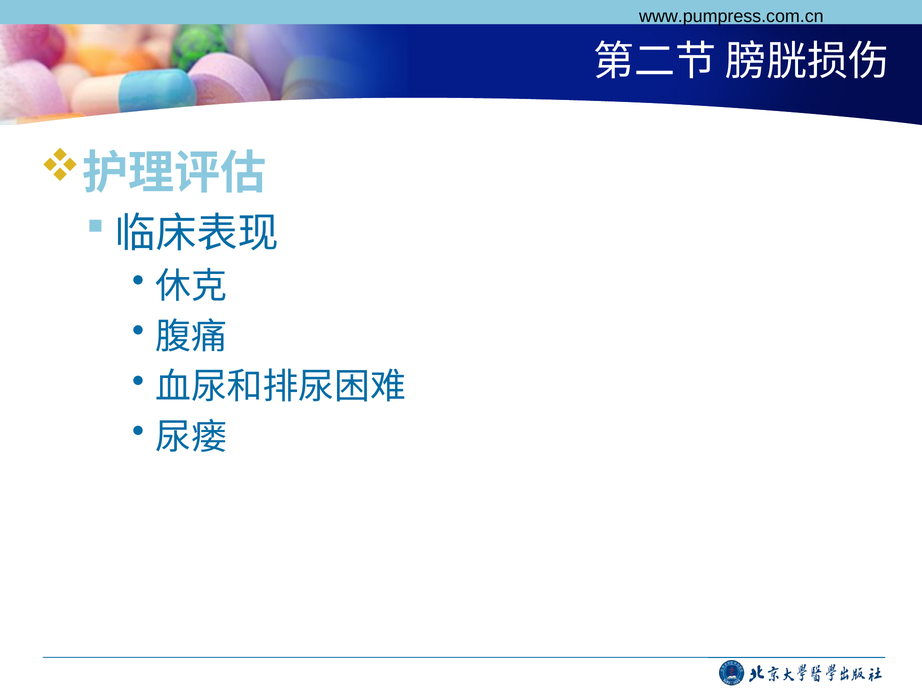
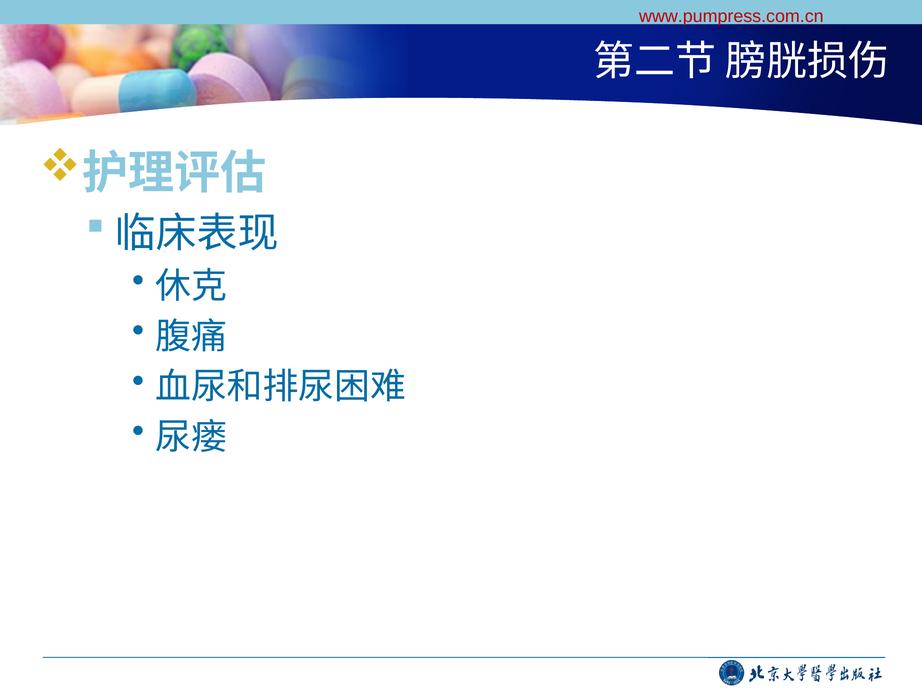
www.pumpress.com.cn colour: black -> red
